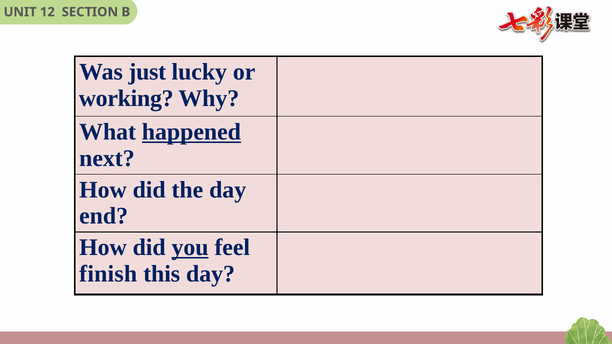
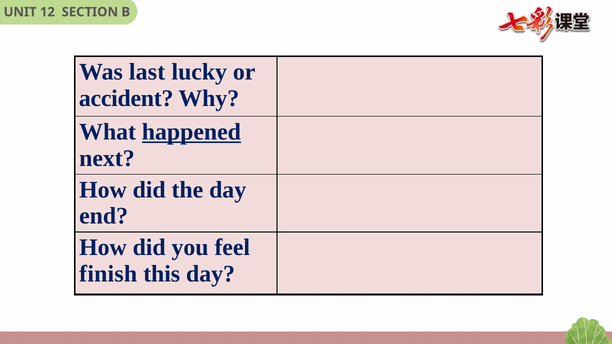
just: just -> last
working: working -> accident
you underline: present -> none
